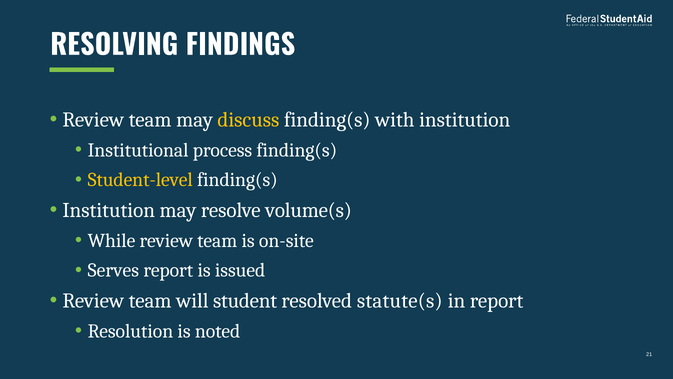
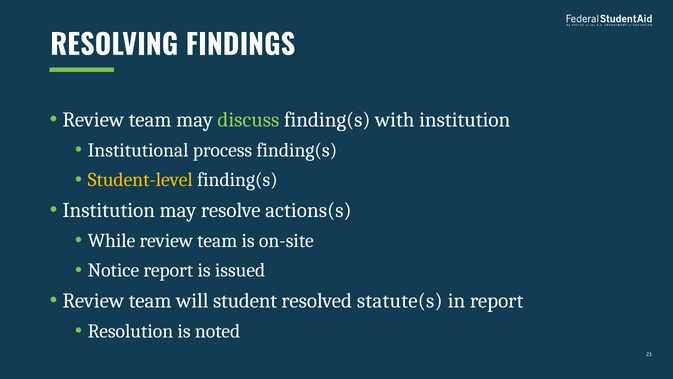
discuss colour: yellow -> light green
volume(s: volume(s -> actions(s
Serves: Serves -> Notice
